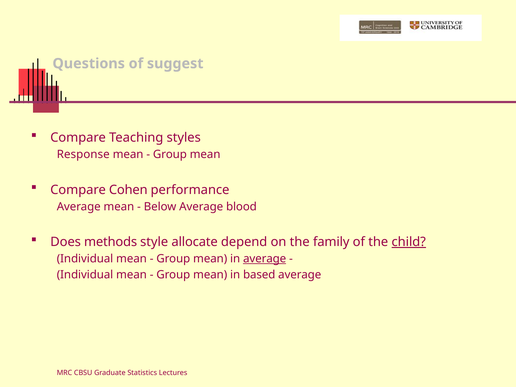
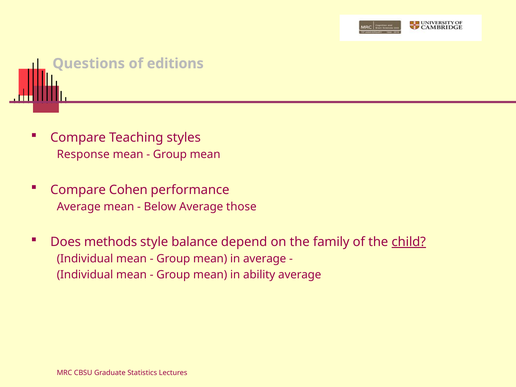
suggest: suggest -> editions
blood: blood -> those
allocate: allocate -> balance
average at (265, 259) underline: present -> none
based: based -> ability
